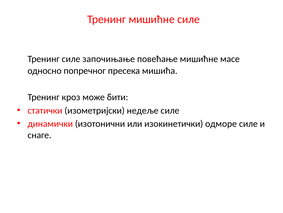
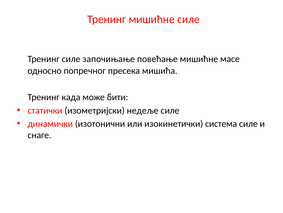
кроз: кроз -> када
одморе: одморе -> система
